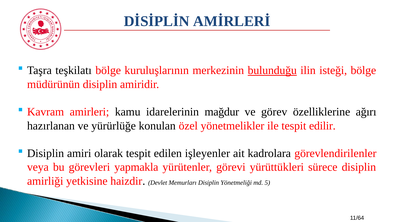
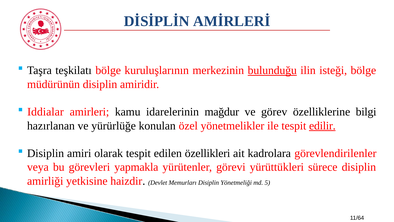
Kavram: Kavram -> Iddialar
ağırı: ağırı -> bilgi
edilir underline: none -> present
işleyenler: işleyenler -> özellikleri
